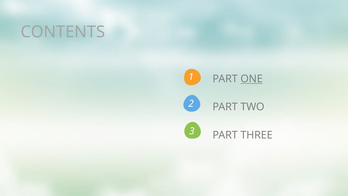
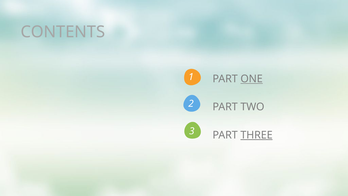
THREE underline: none -> present
